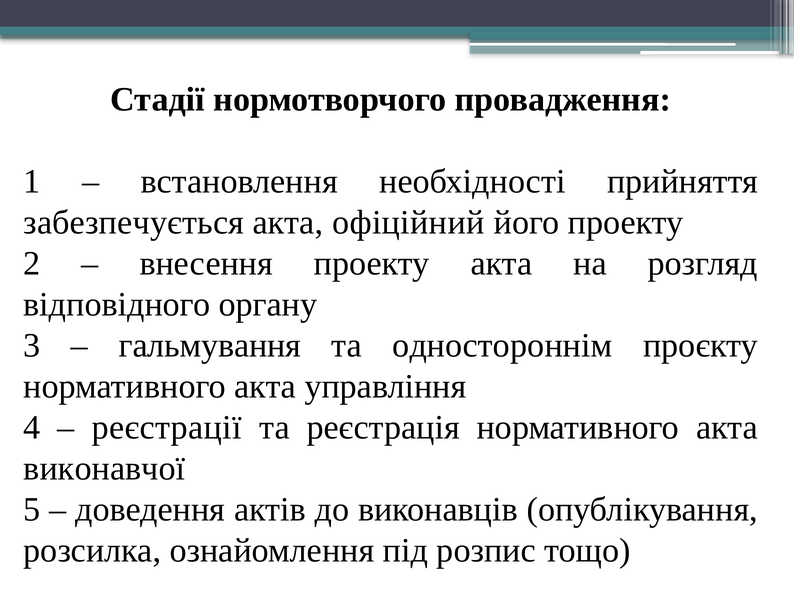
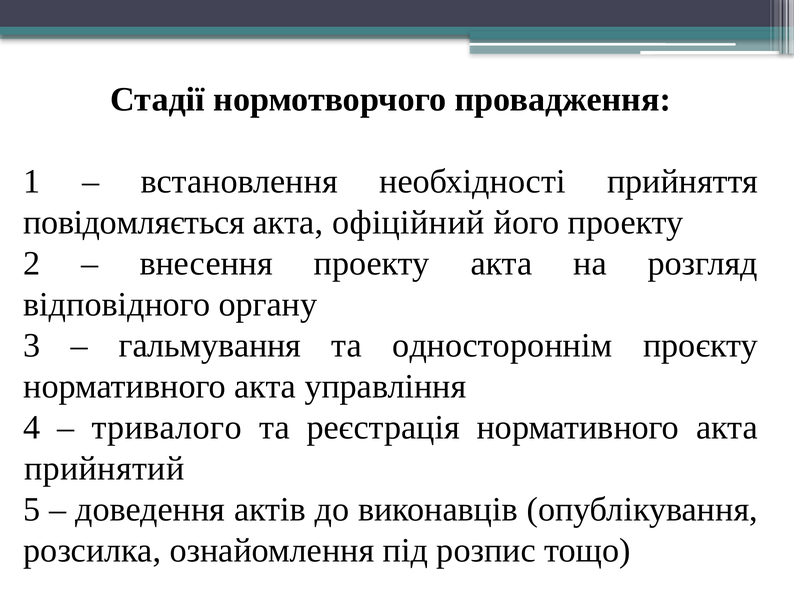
забезпечується: забезпечується -> повідомляється
реєстрації: реєстрації -> тривалого
виконавчої: виконавчої -> прийнятий
